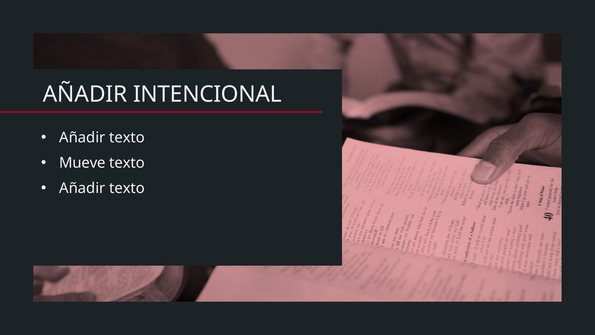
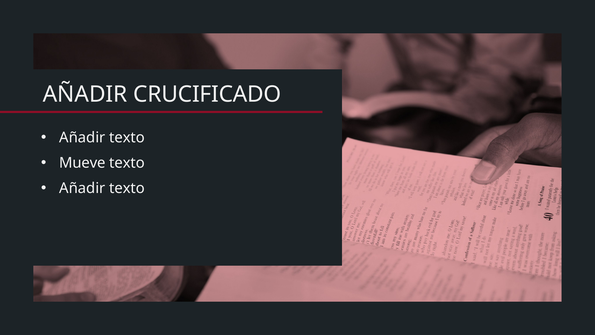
INTENCIONAL: INTENCIONAL -> CRUCIFICADO
